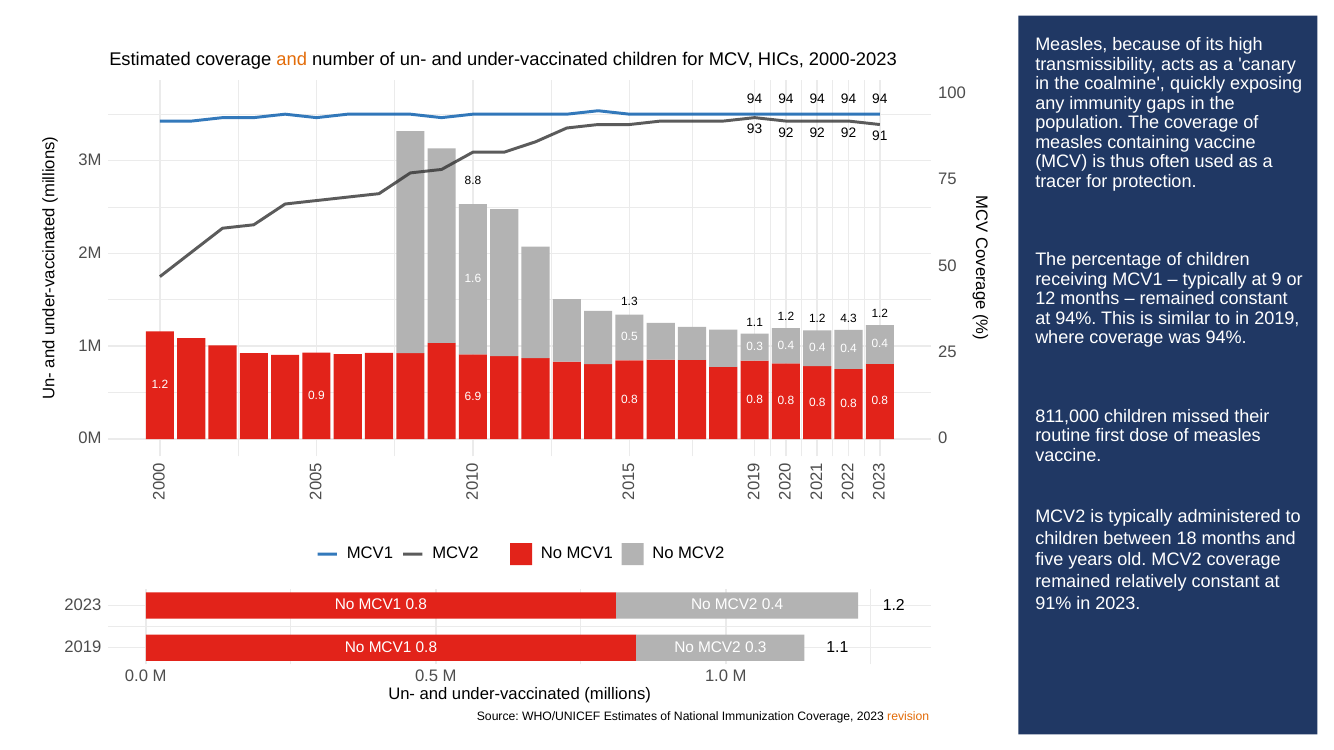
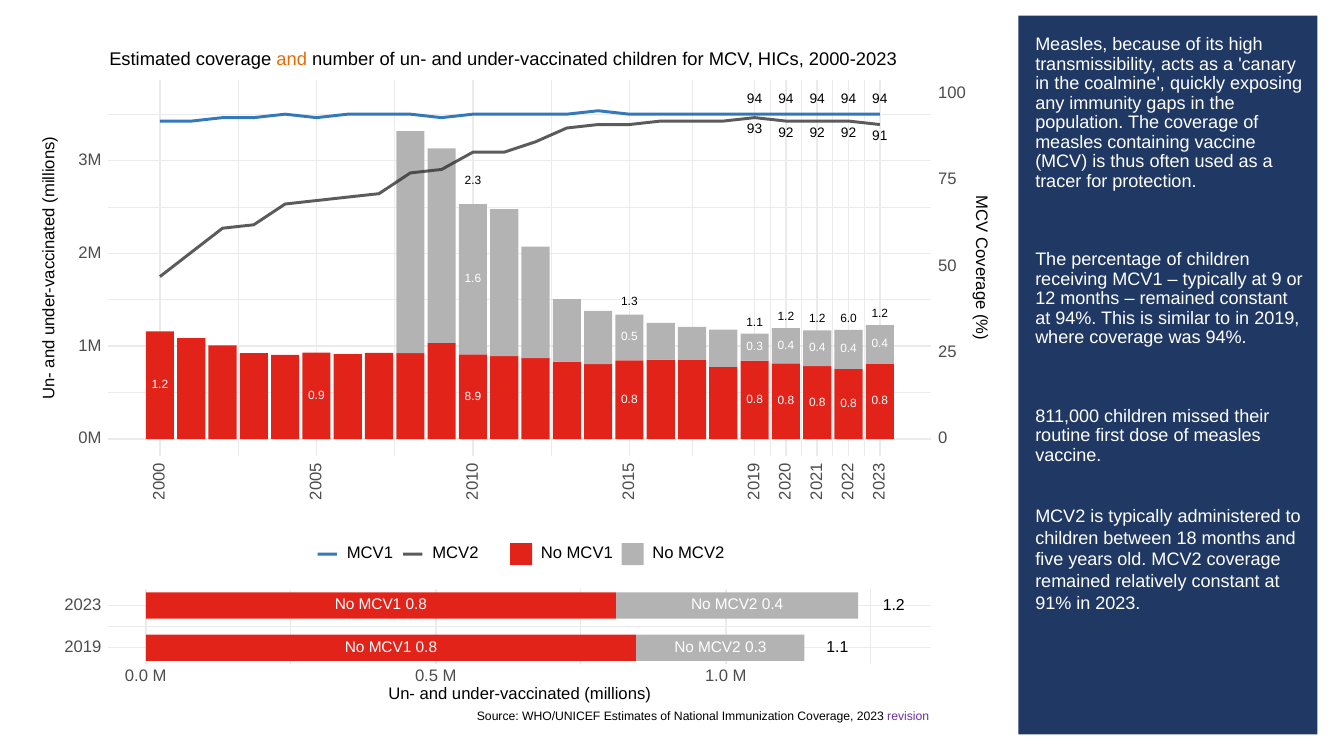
8.8: 8.8 -> 2.3
4.3: 4.3 -> 6.0
6.9: 6.9 -> 8.9
revision at (908, 716) colour: orange -> purple
